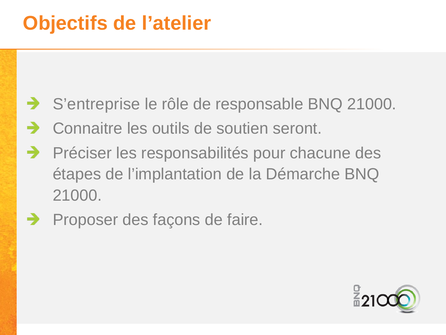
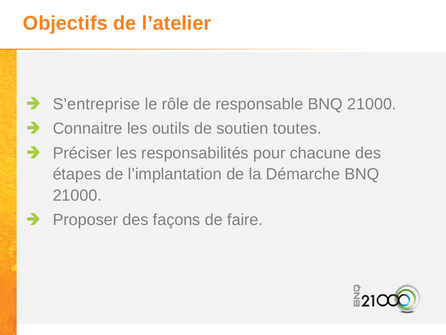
seront: seront -> toutes
